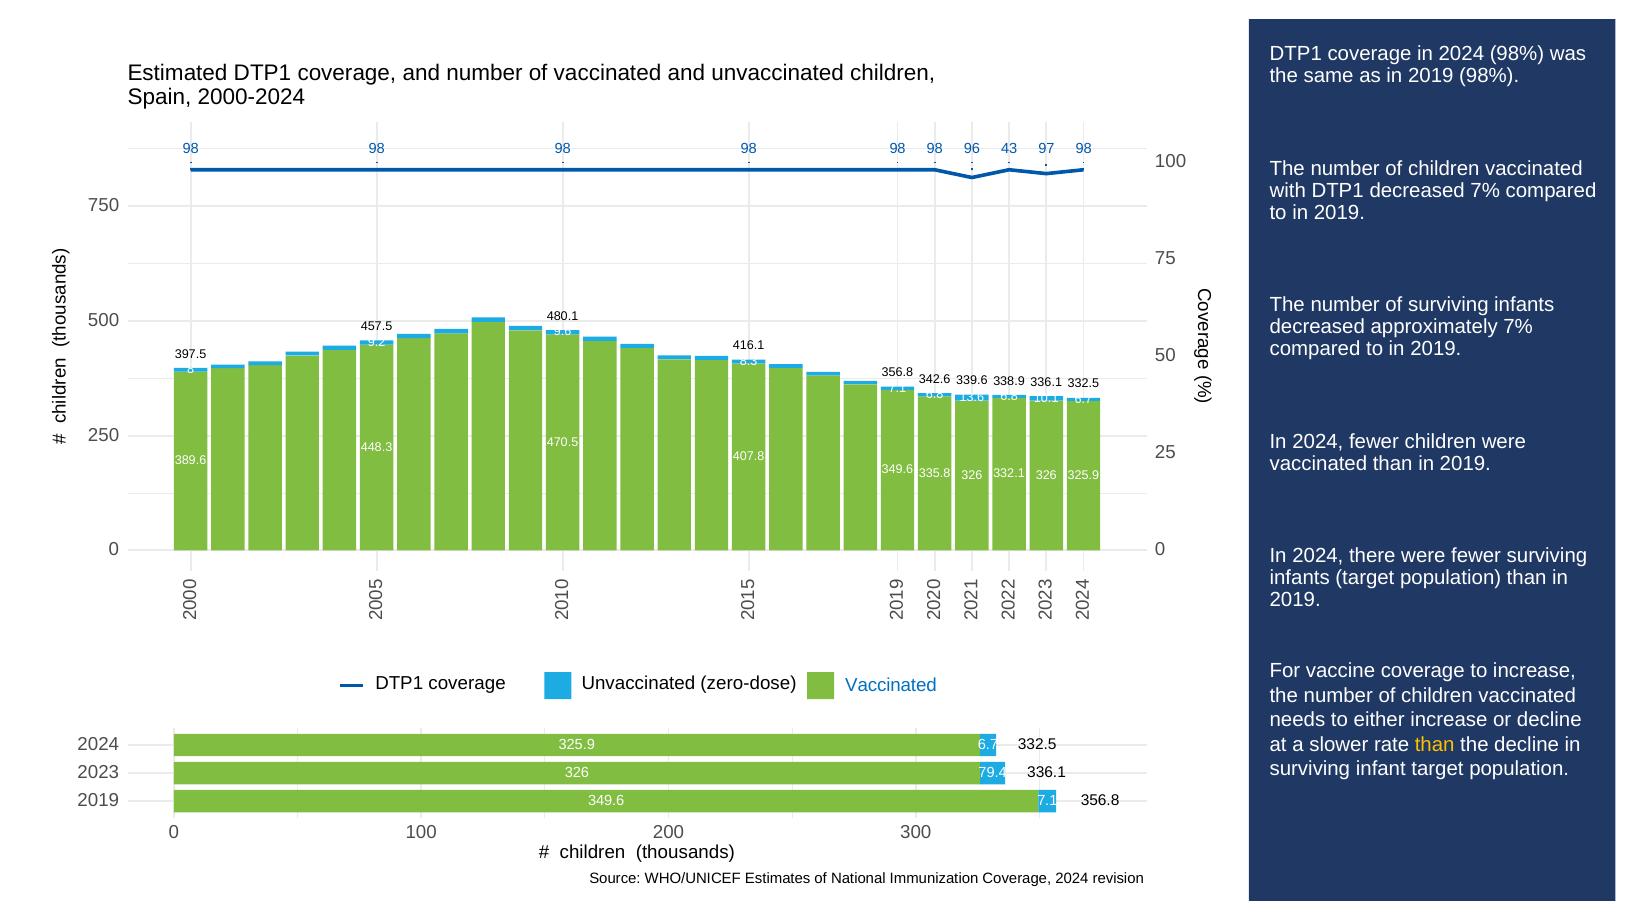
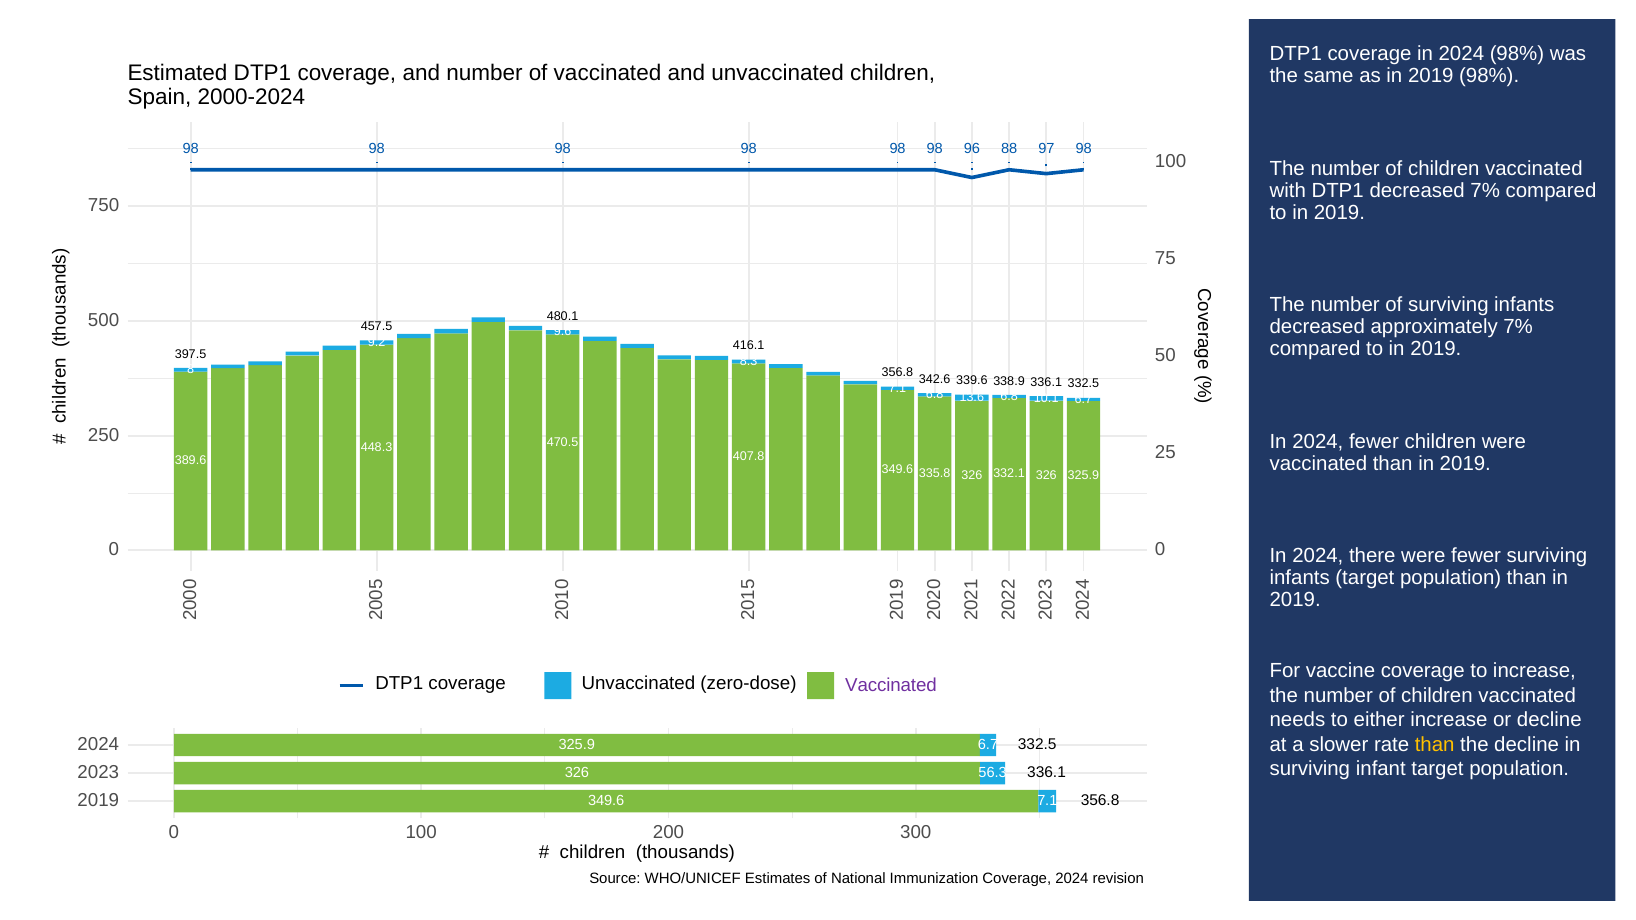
43: 43 -> 88
Vaccinated at (891, 685) colour: blue -> purple
79.4: 79.4 -> 56.3
